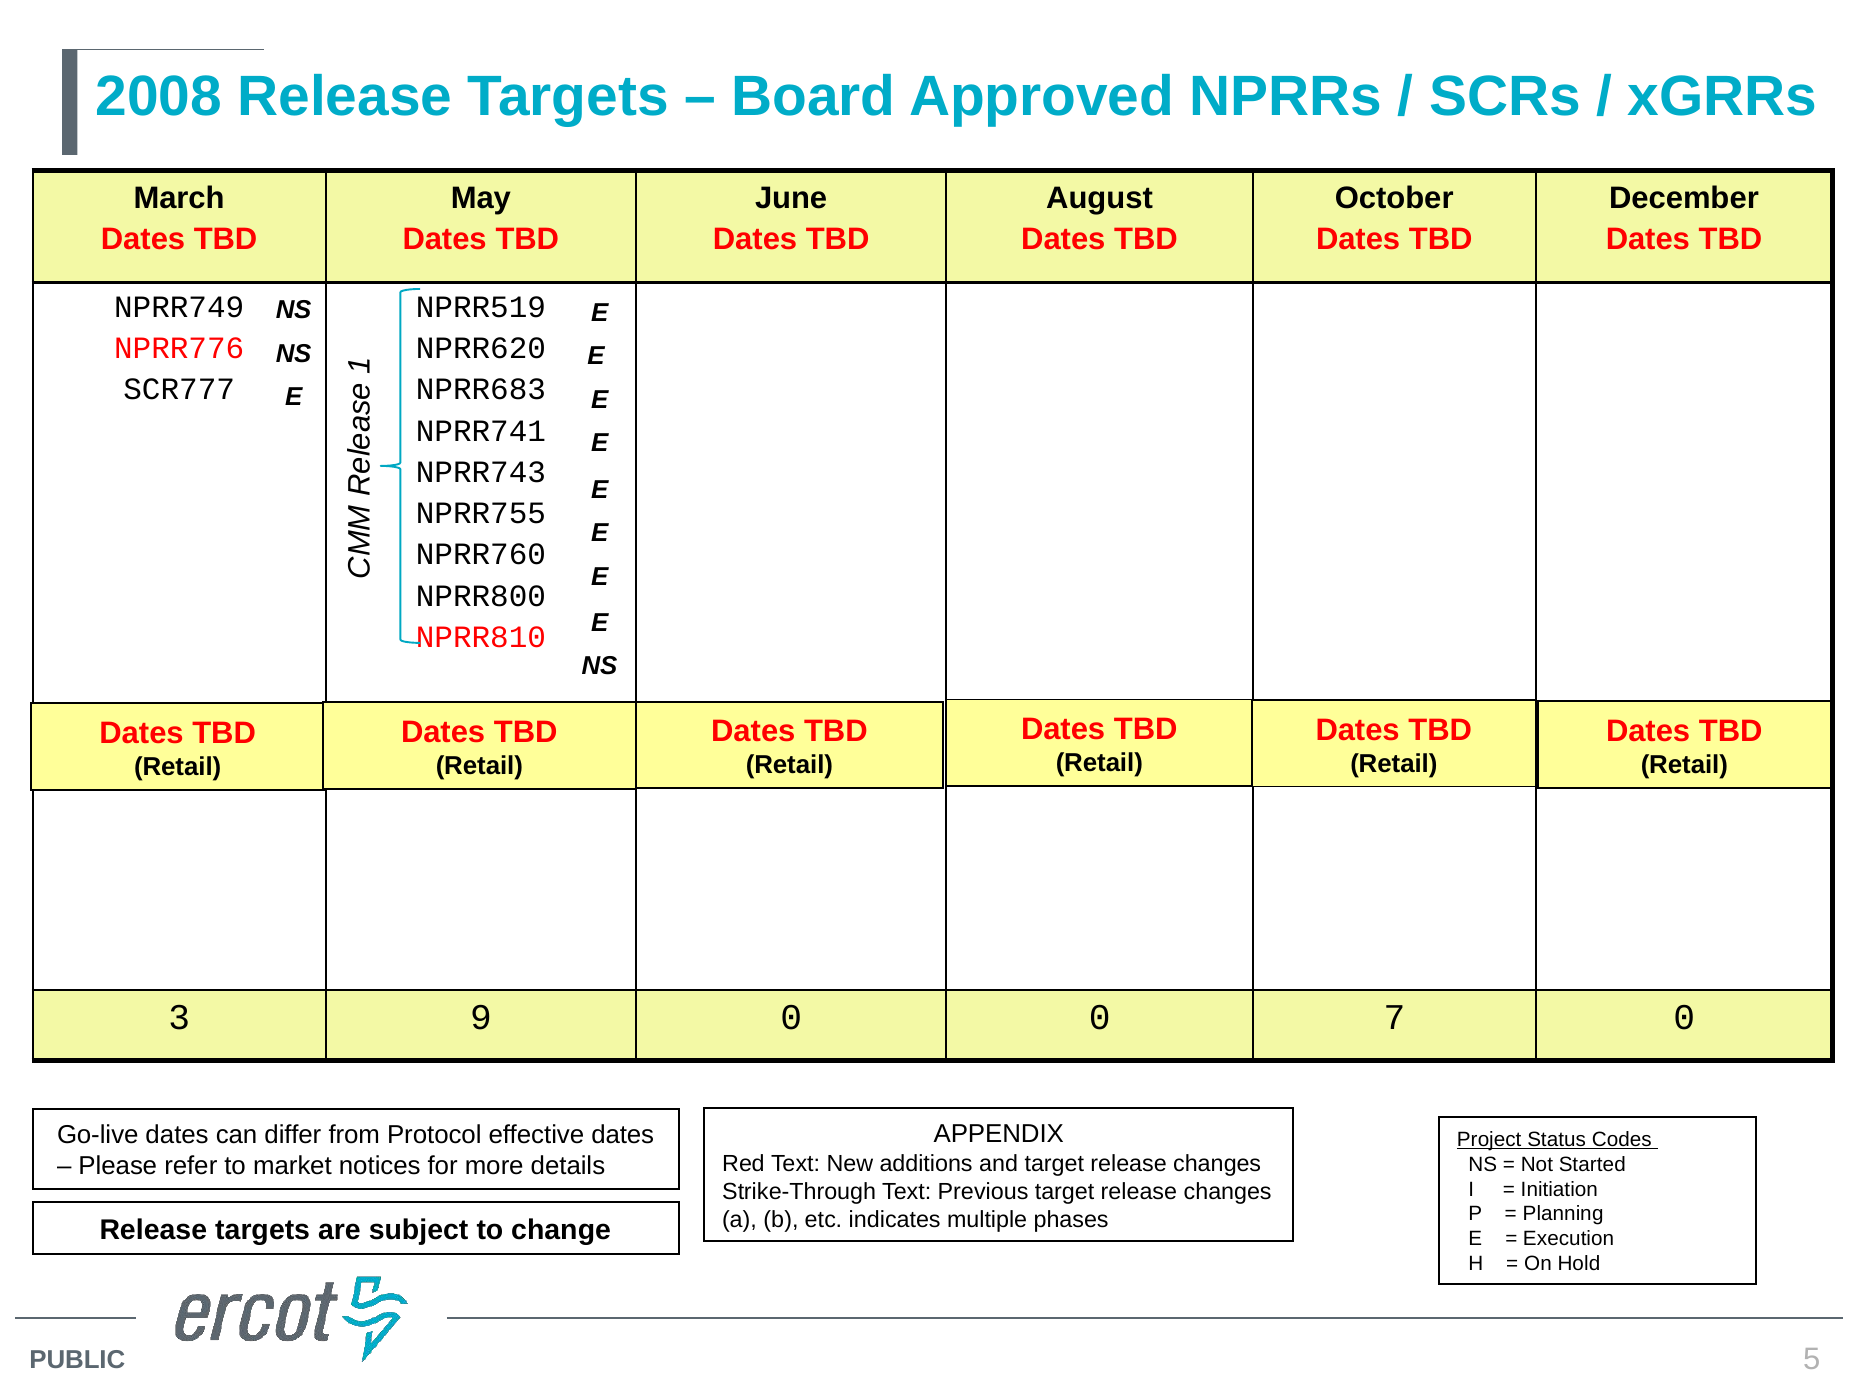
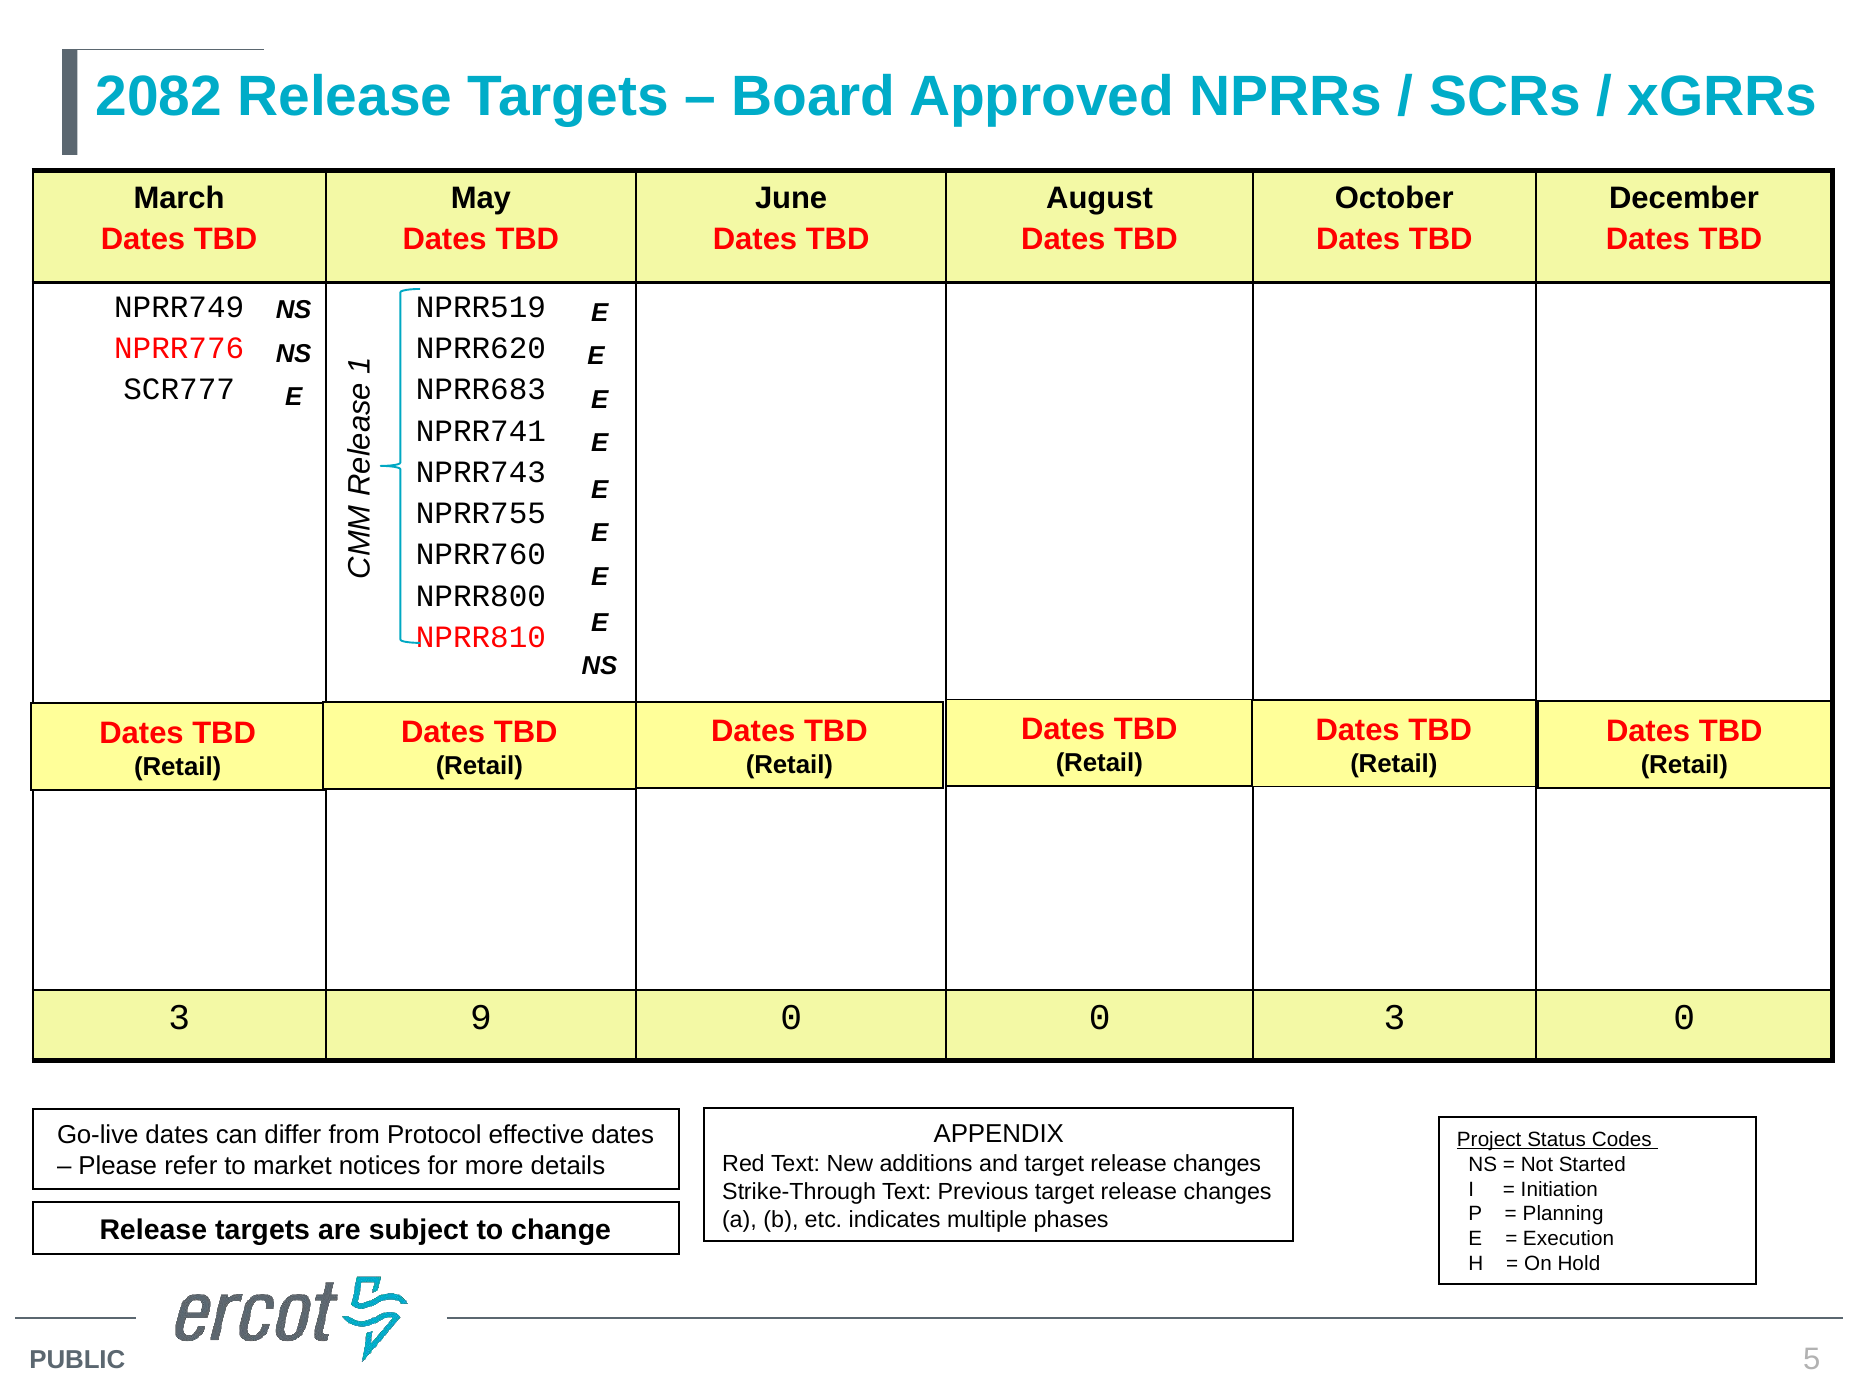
2008: 2008 -> 2082
0 7: 7 -> 3
